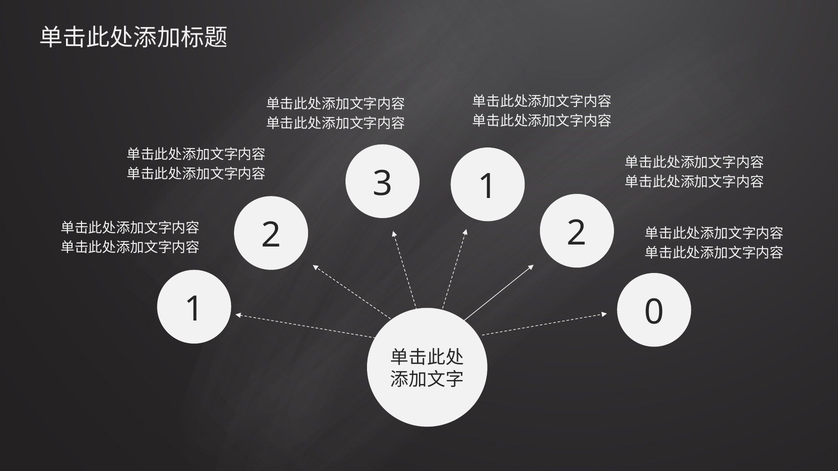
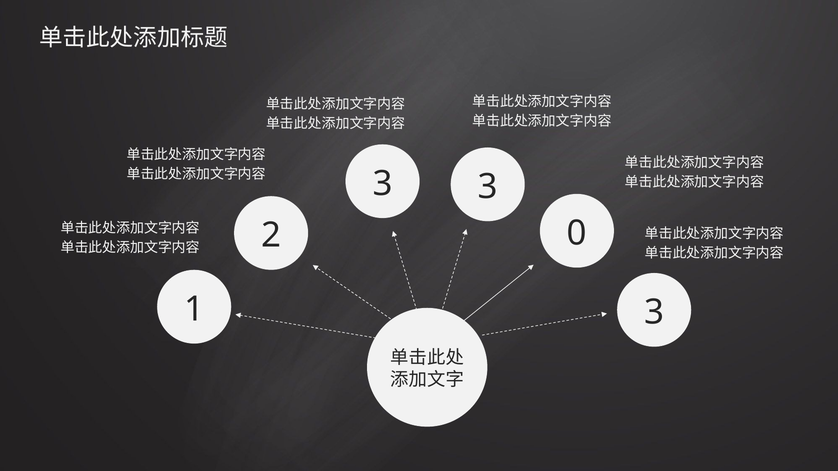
3 1: 1 -> 3
2 2: 2 -> 0
1 0: 0 -> 3
